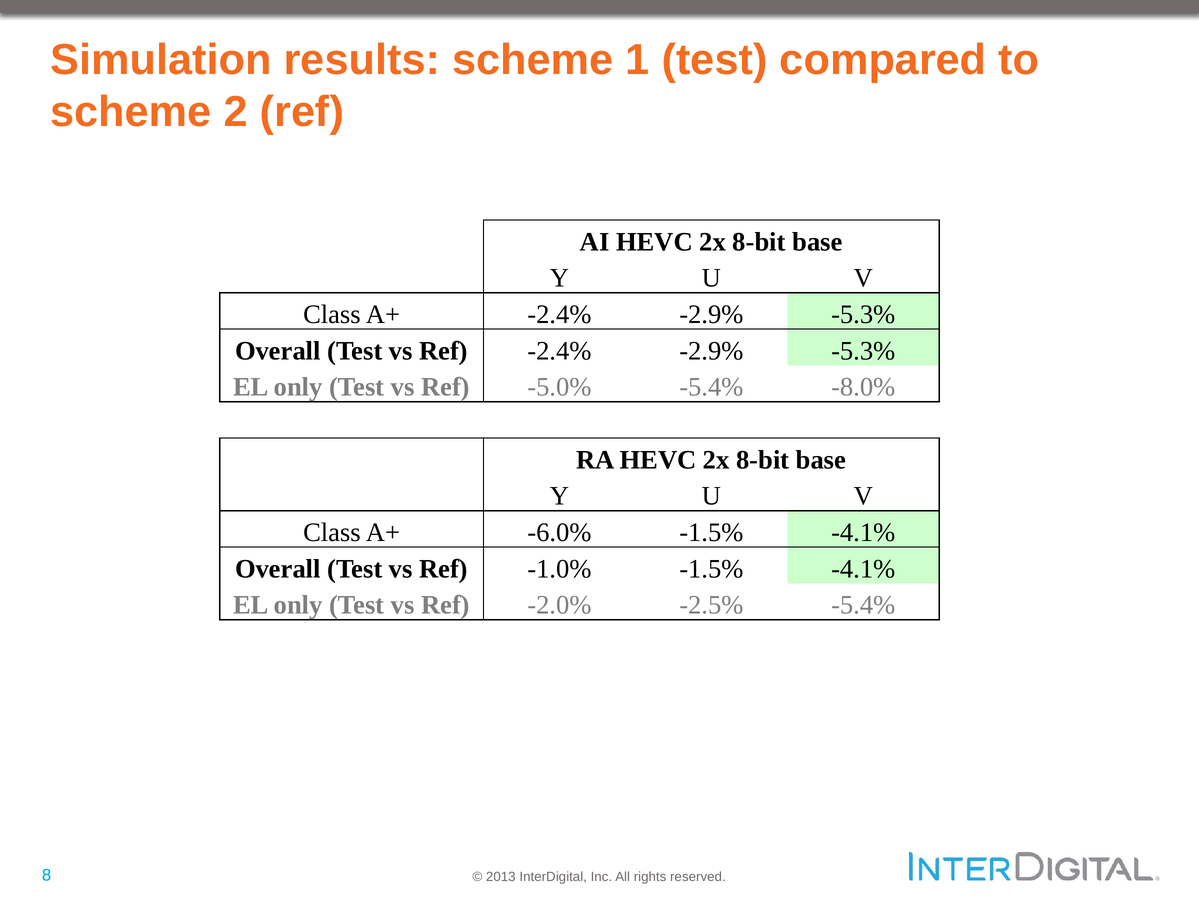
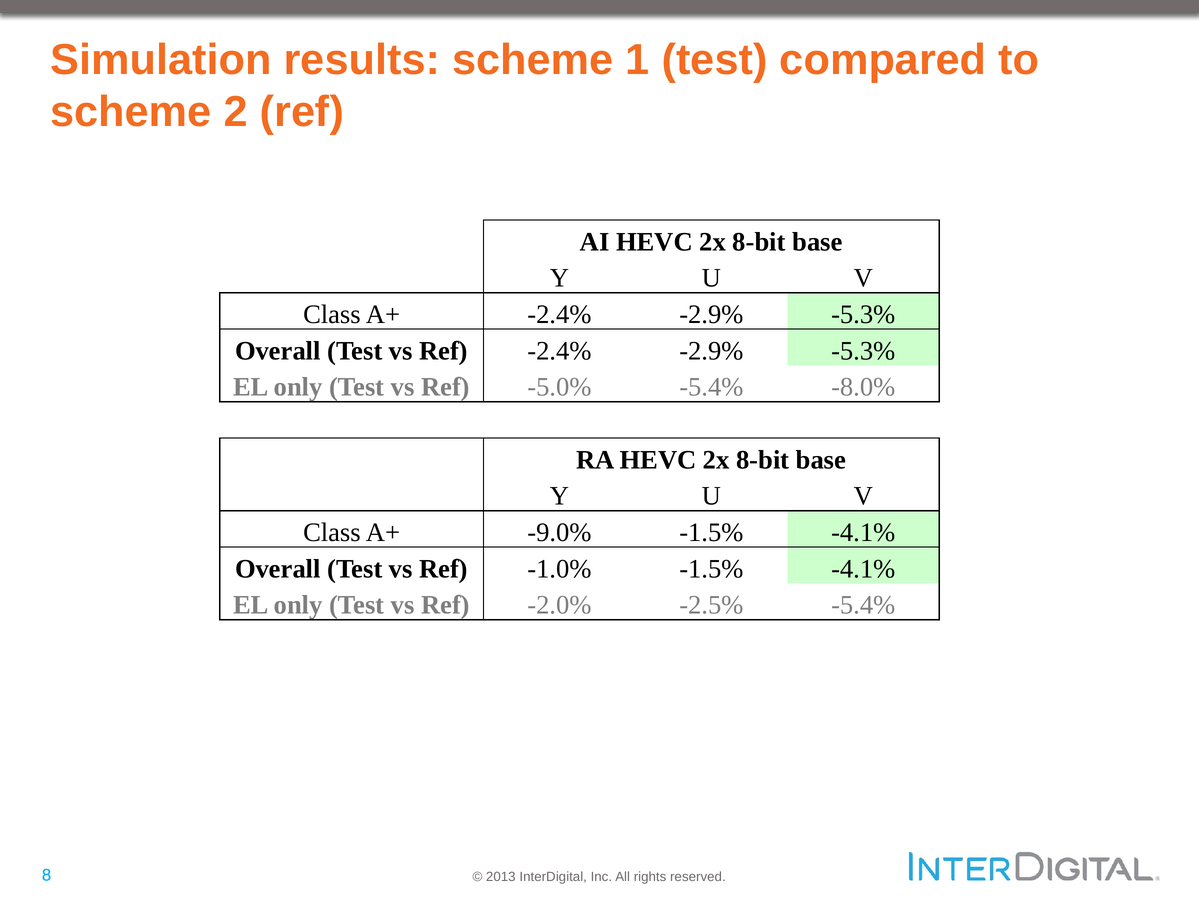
-6.0%: -6.0% -> -9.0%
